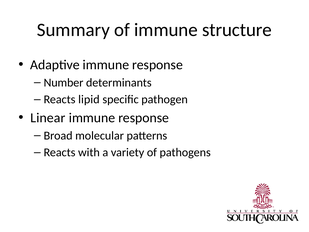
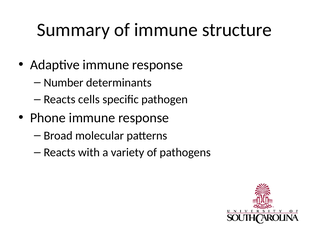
lipid: lipid -> cells
Linear: Linear -> Phone
